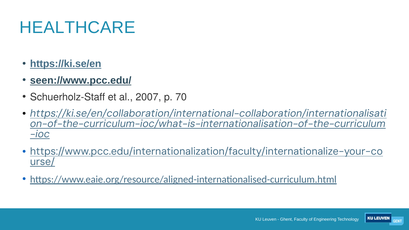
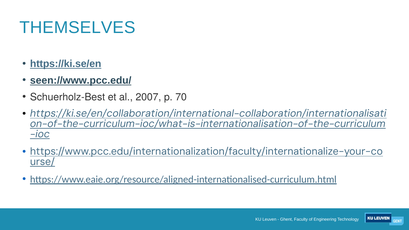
HEALTHCARE: HEALTHCARE -> THEMSELVES
Schuerholz-Staff: Schuerholz-Staff -> Schuerholz-Best
